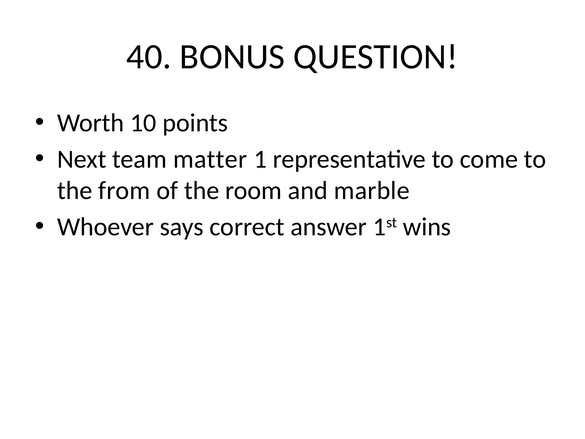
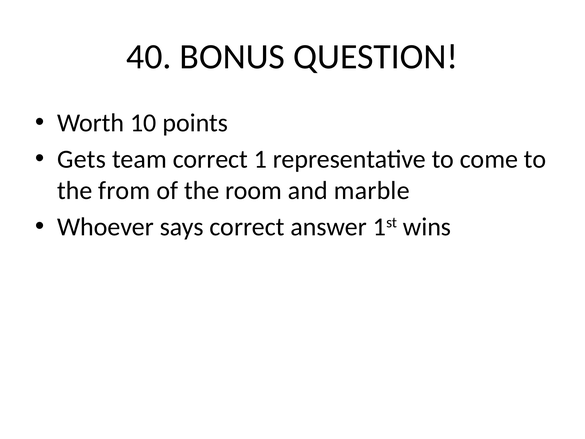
Next: Next -> Gets
team matter: matter -> correct
